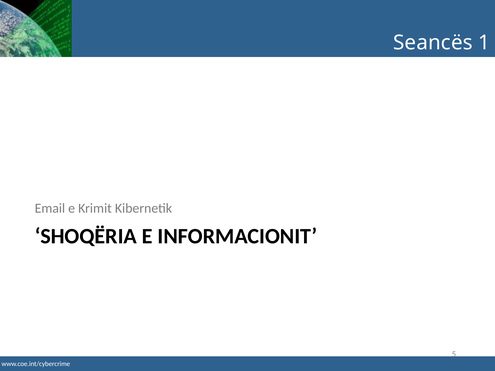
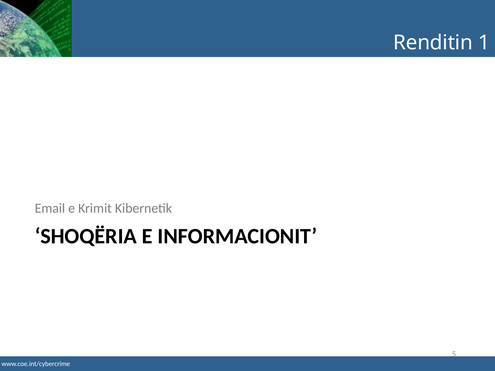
Seancës: Seancës -> Renditin
